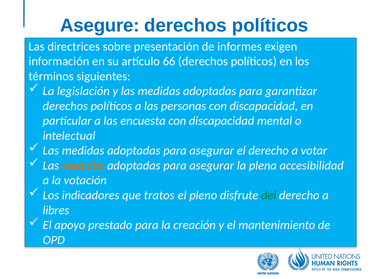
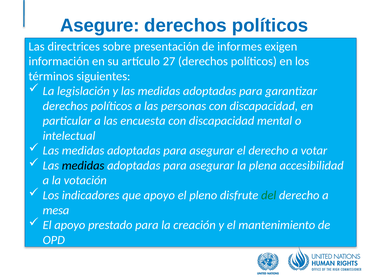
66: 66 -> 27
medidas at (83, 166) colour: orange -> black
que tratos: tratos -> apoyo
libres: libres -> mesa
